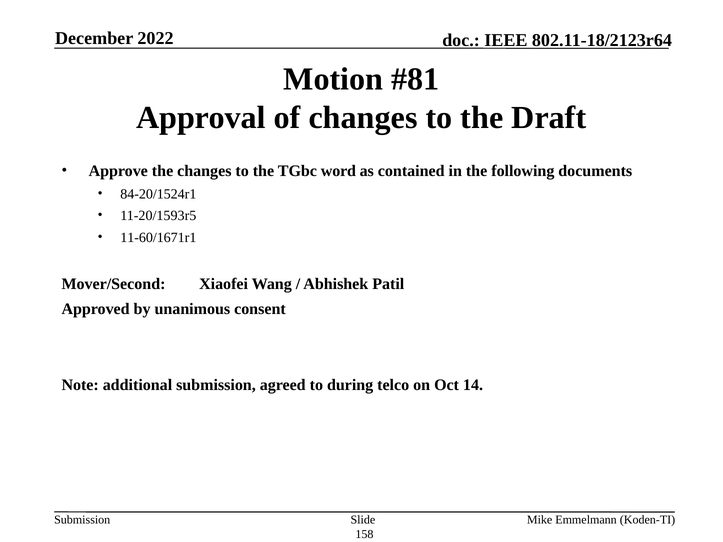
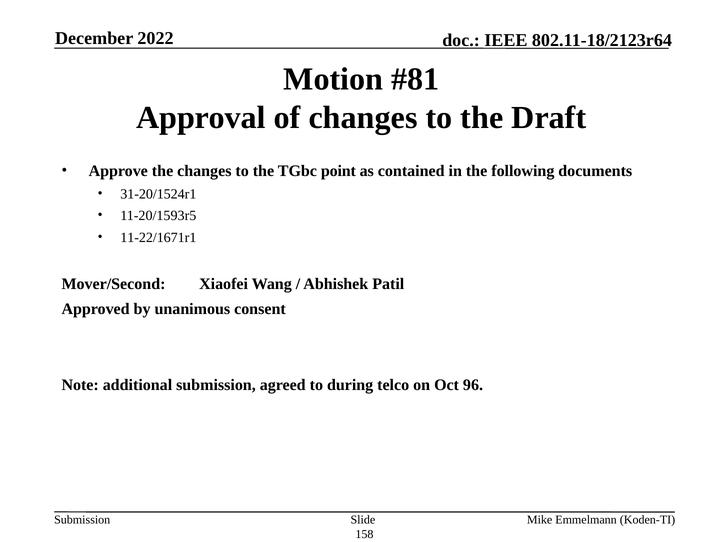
word: word -> point
84-20/1524r1: 84-20/1524r1 -> 31-20/1524r1
11-60/1671r1: 11-60/1671r1 -> 11-22/1671r1
14: 14 -> 96
